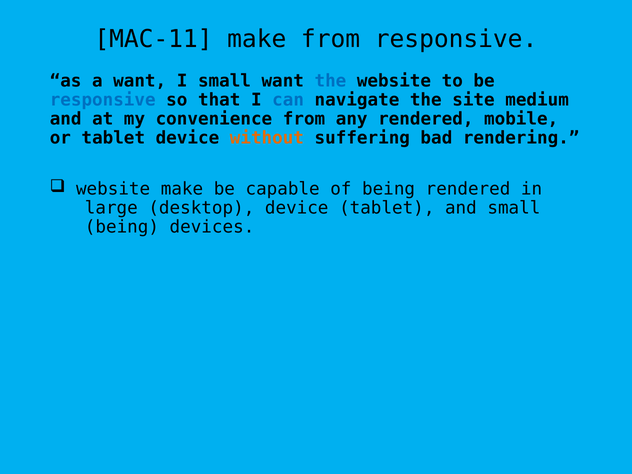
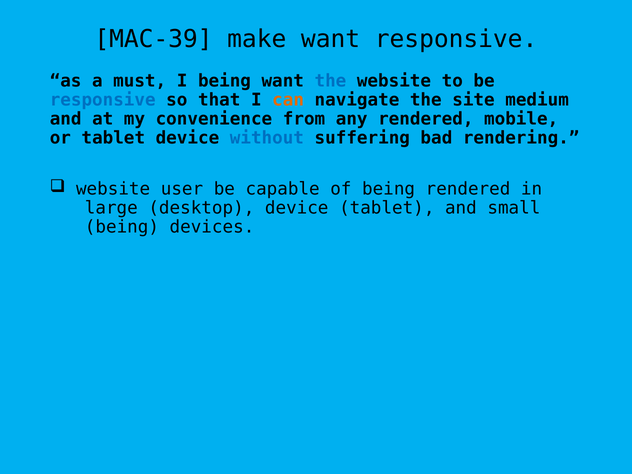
MAC-11: MAC-11 -> MAC-39
make from: from -> want
a want: want -> must
I small: small -> being
can colour: blue -> orange
without colour: orange -> blue
website make: make -> user
